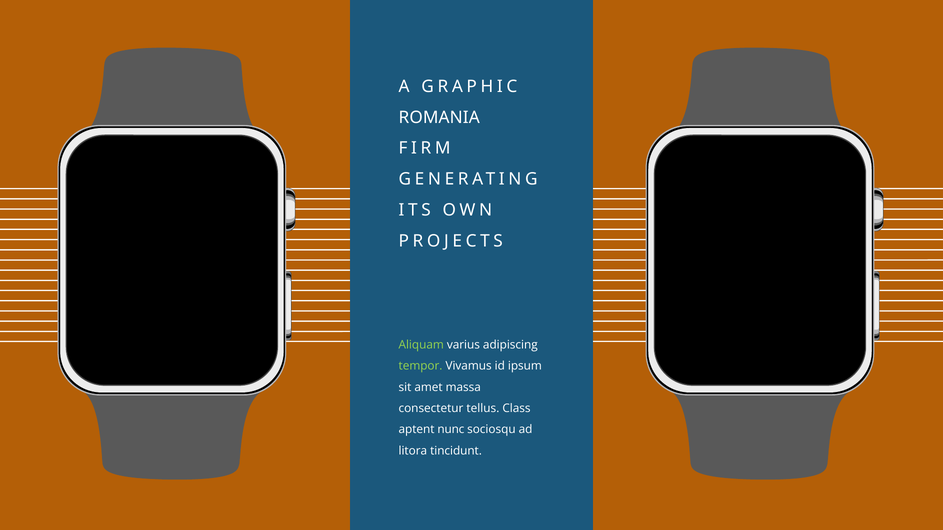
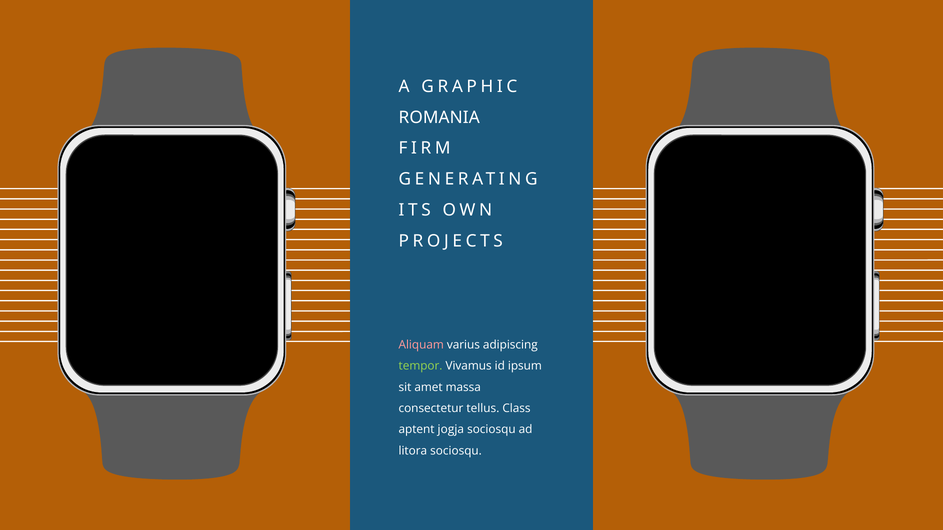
Aliquam colour: light green -> pink
nunc: nunc -> jogja
litora tincidunt: tincidunt -> sociosqu
